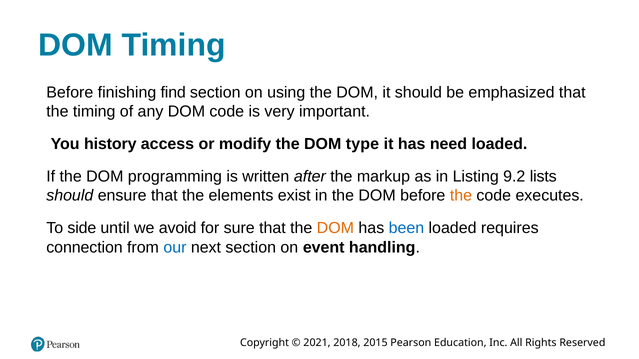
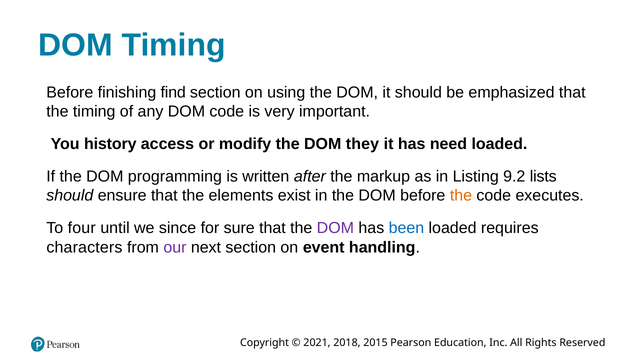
type: type -> they
side: side -> four
avoid: avoid -> since
DOM at (335, 228) colour: orange -> purple
connection: connection -> characters
our colour: blue -> purple
